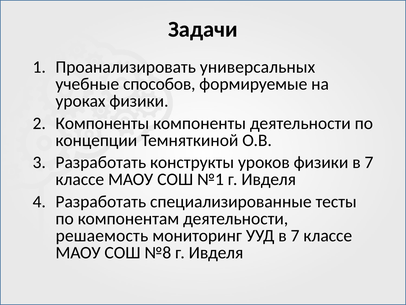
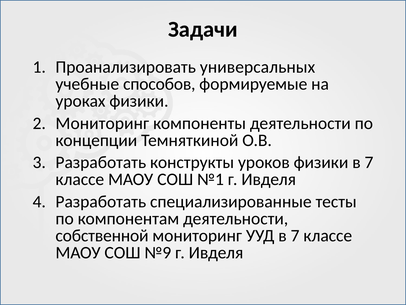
Компоненты at (102, 123): Компоненты -> Мониторинг
решаемость: решаемость -> собственной
№8: №8 -> №9
